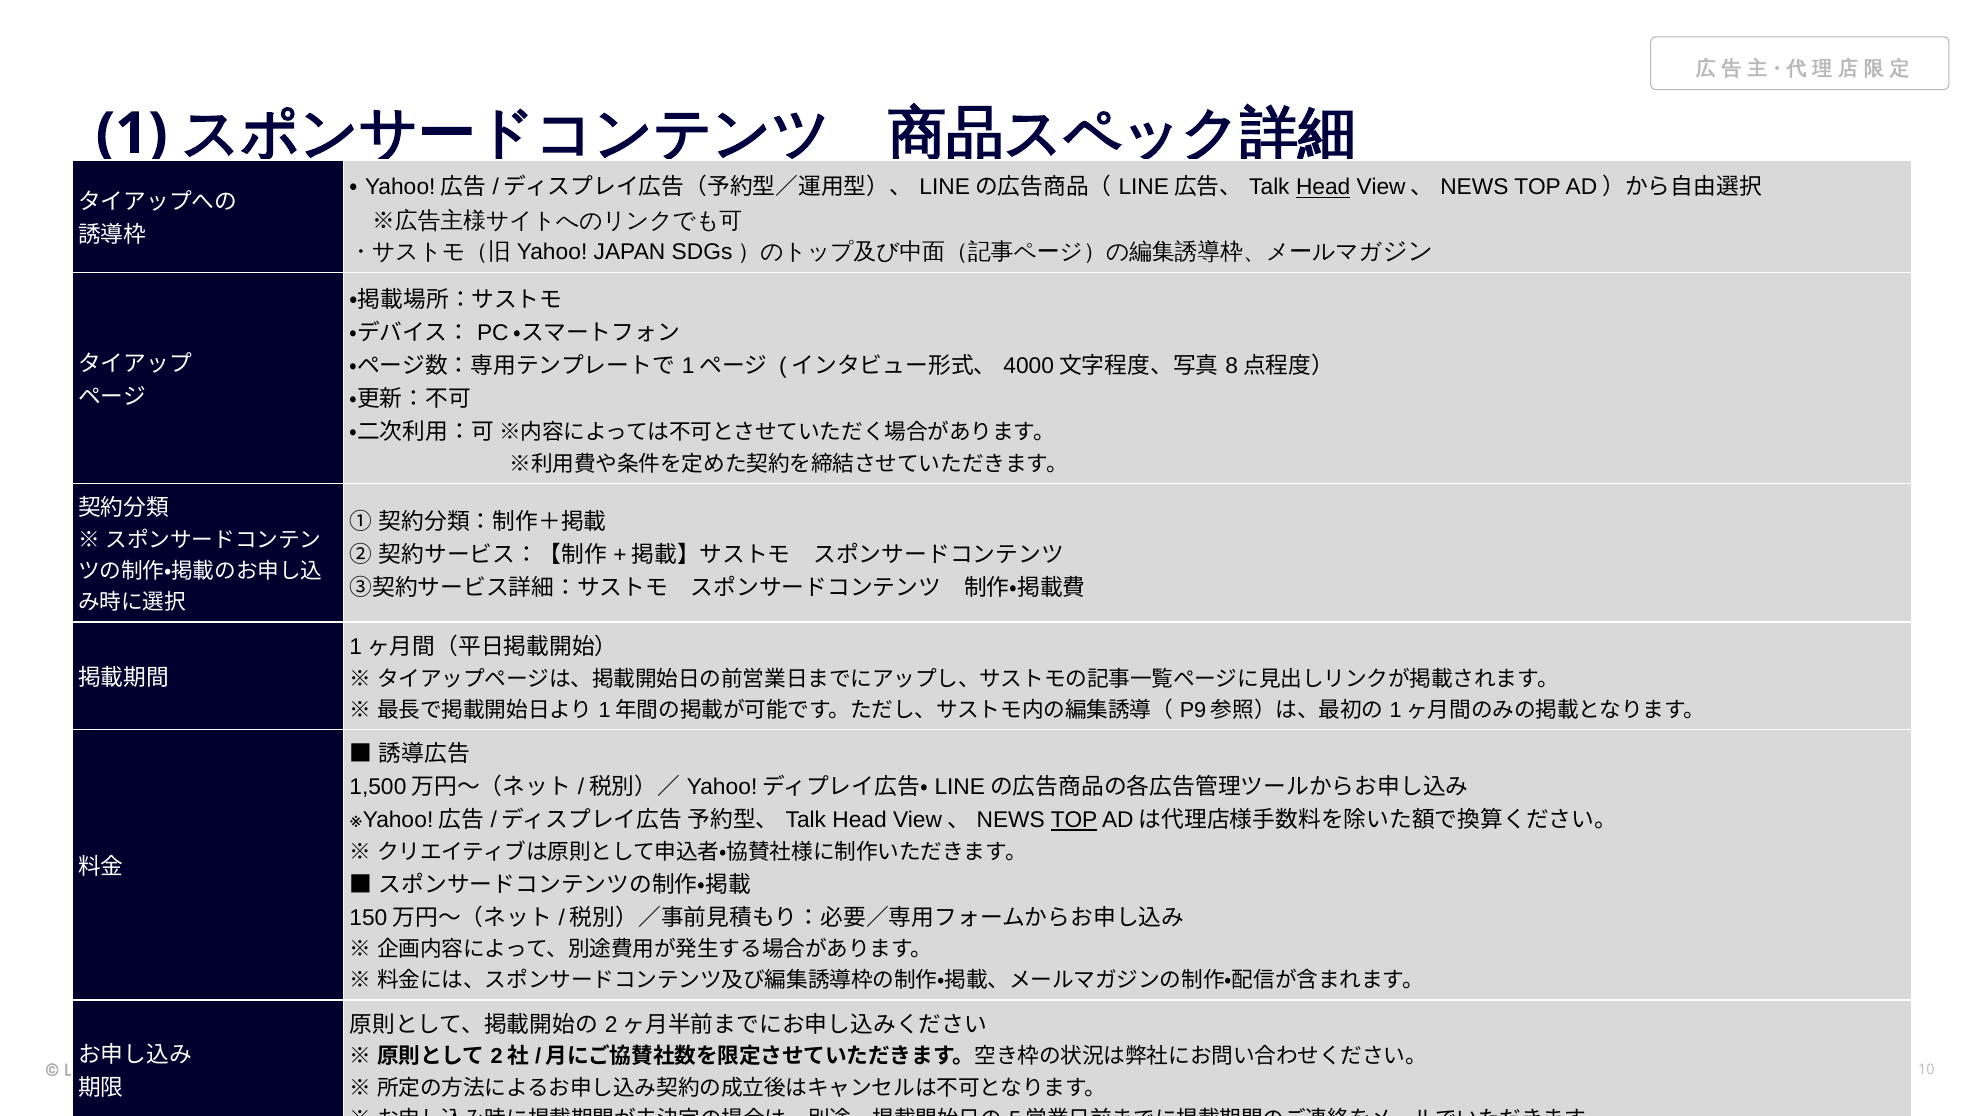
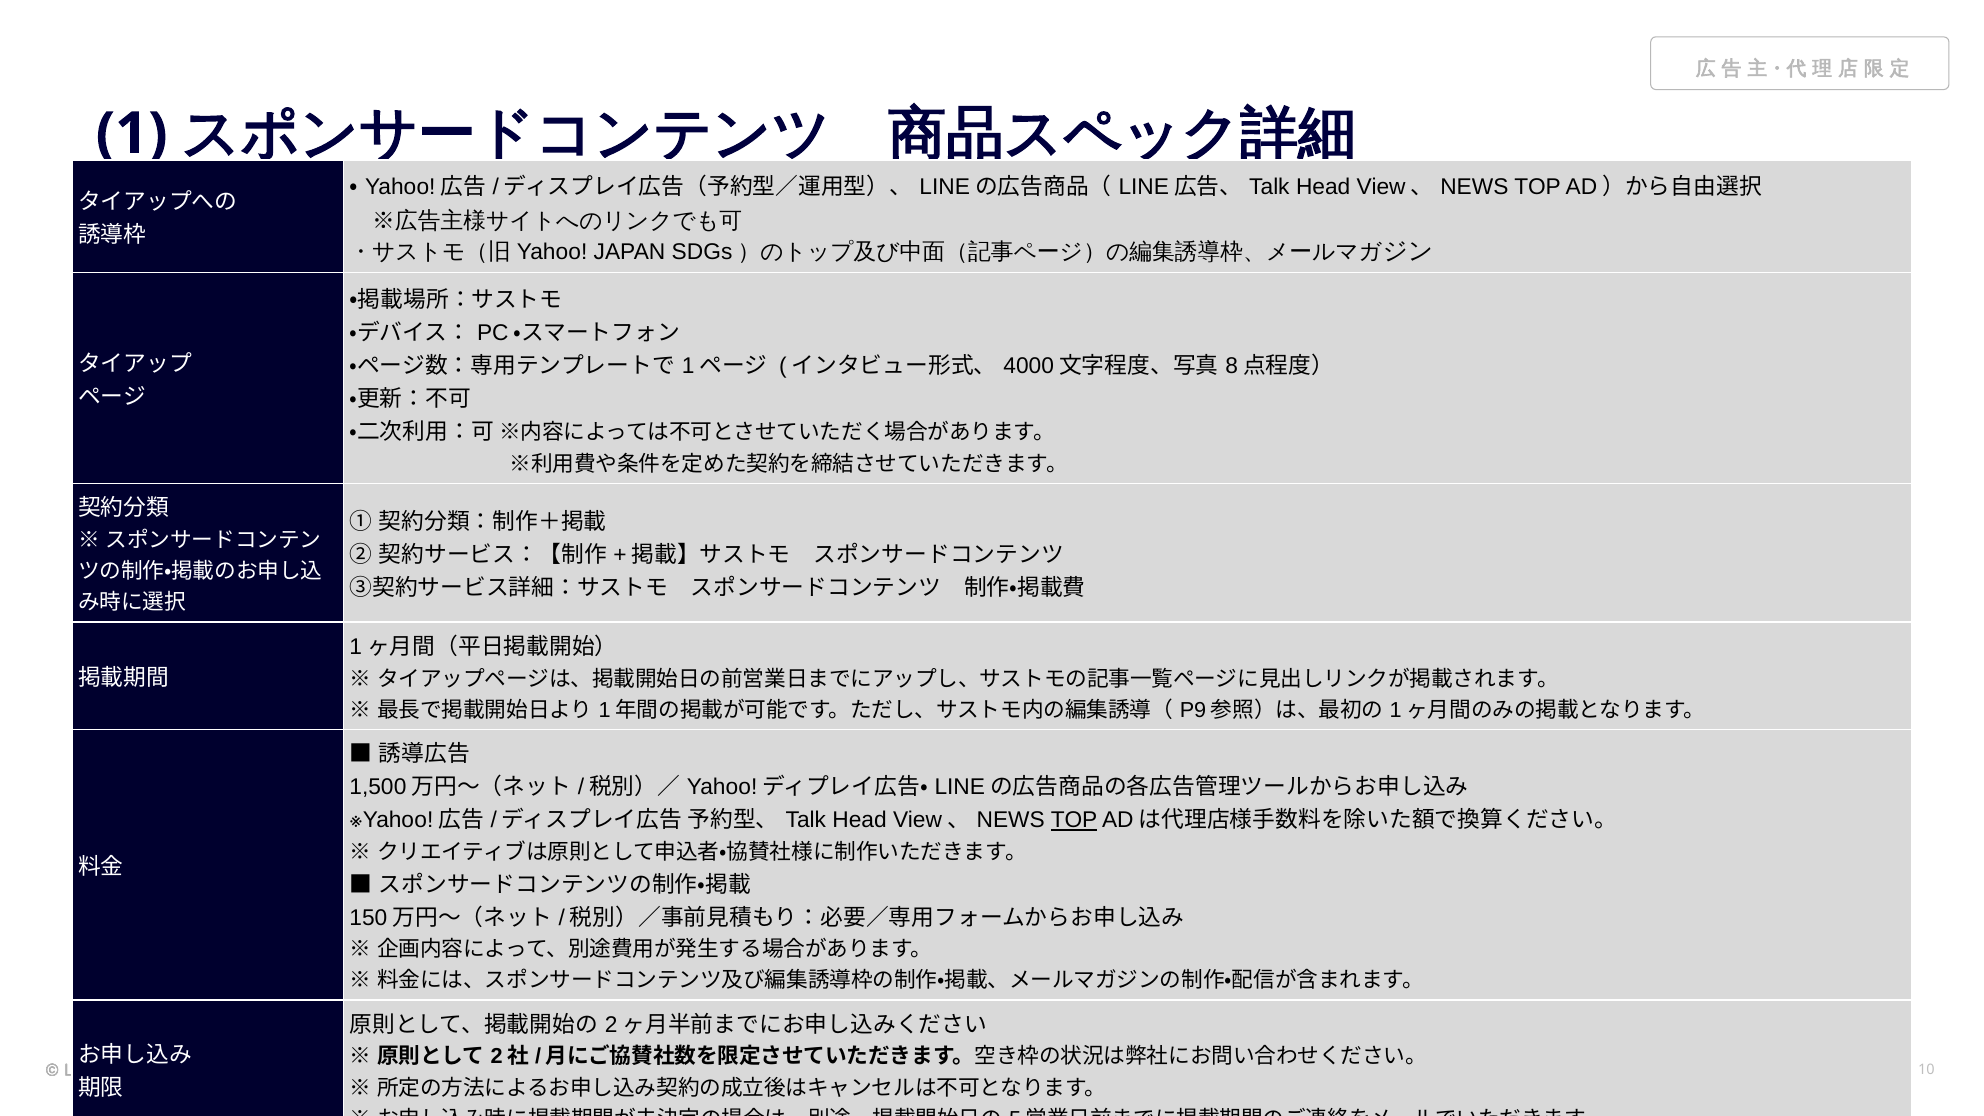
Head at (1323, 187) underline: present -> none
